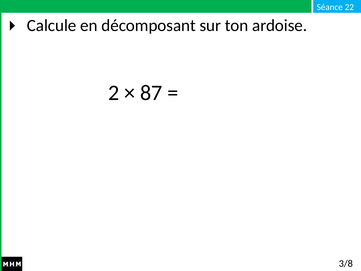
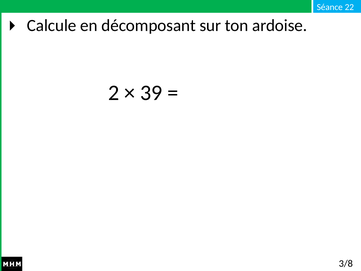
87: 87 -> 39
